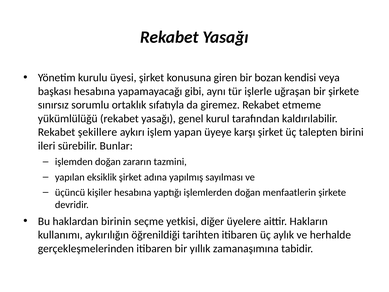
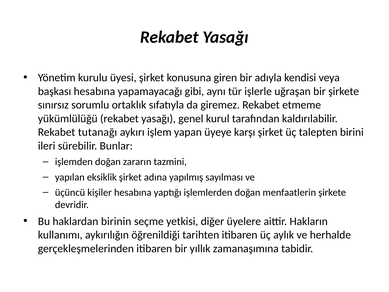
bozan: bozan -> adıyla
şekillere: şekillere -> tutanağı
